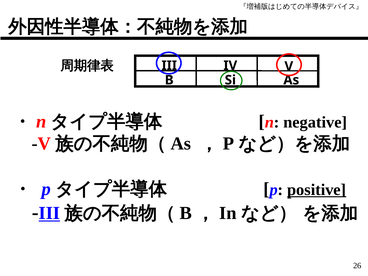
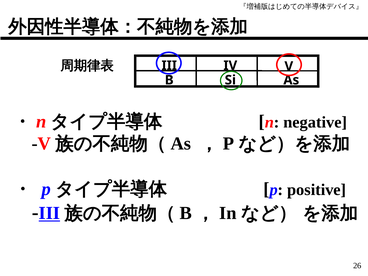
positive underline: present -> none
